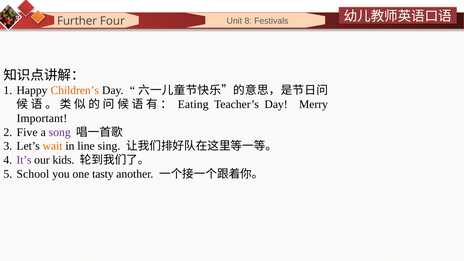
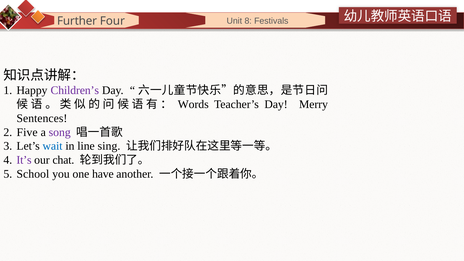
Children’s colour: orange -> purple
Eating: Eating -> Words
Important: Important -> Sentences
wait colour: orange -> blue
kids: kids -> chat
tasty: tasty -> have
